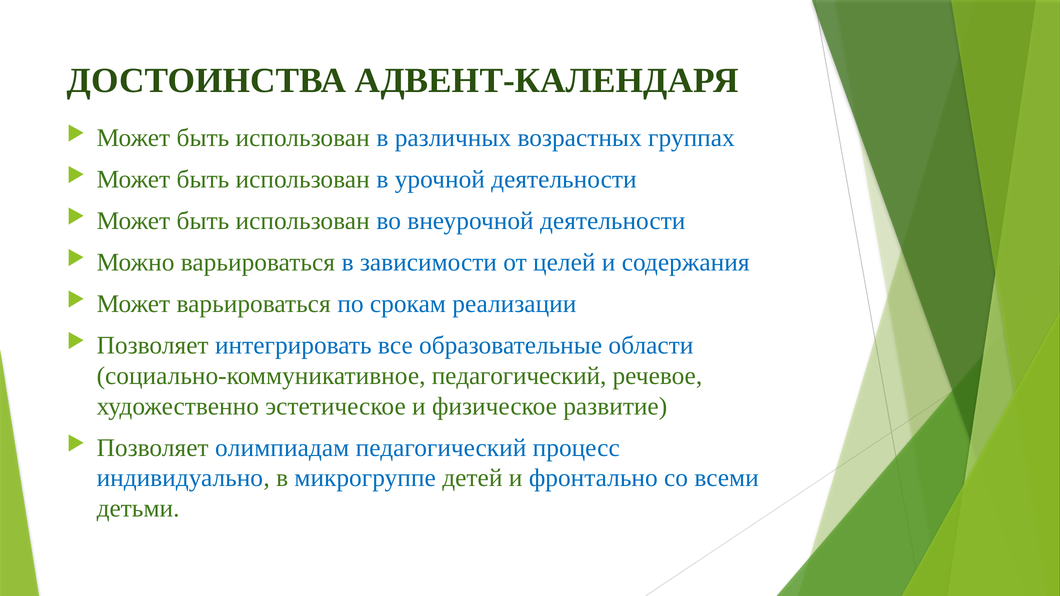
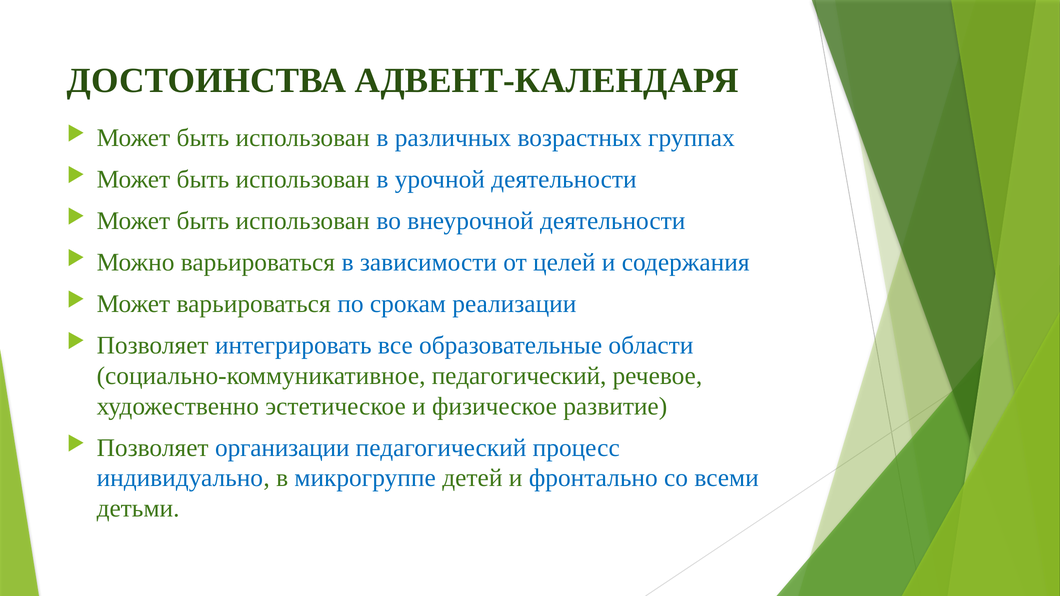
олимпиадам: олимпиадам -> организации
